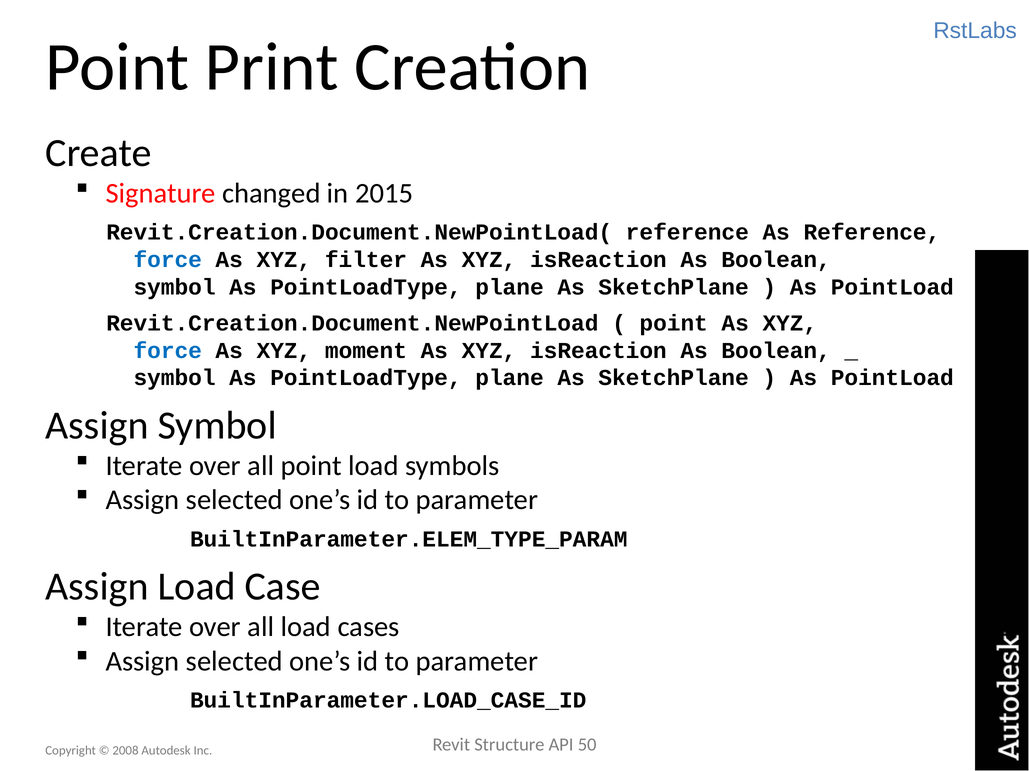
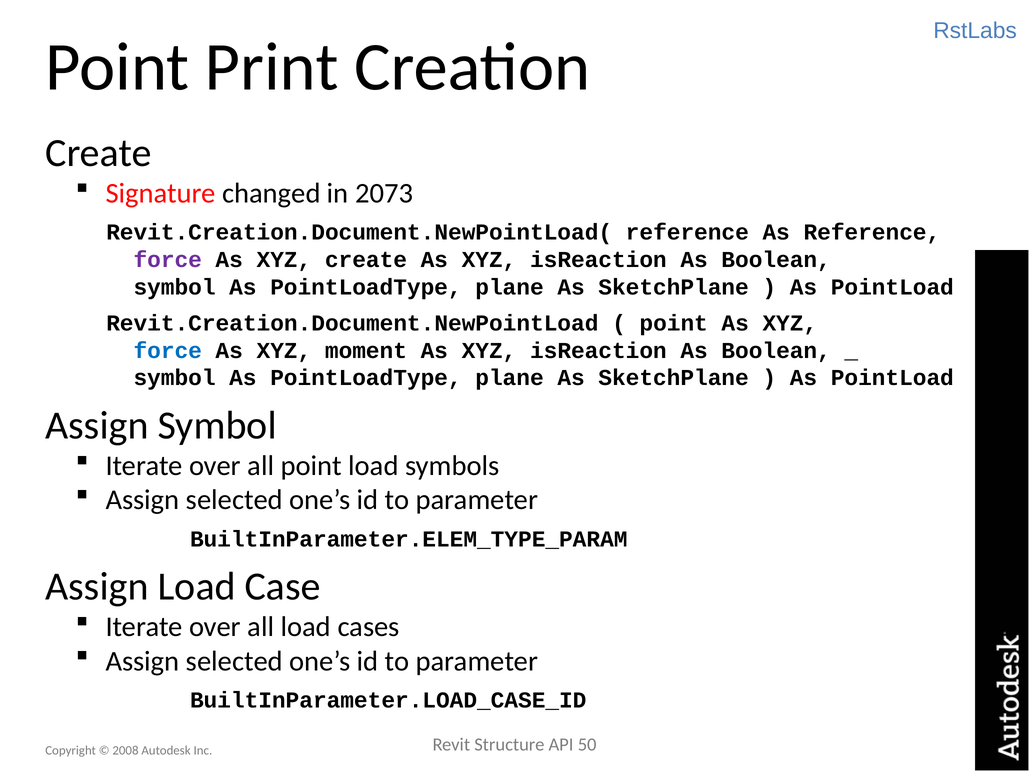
2015: 2015 -> 2073
force at (168, 260) colour: blue -> purple
XYZ filter: filter -> create
